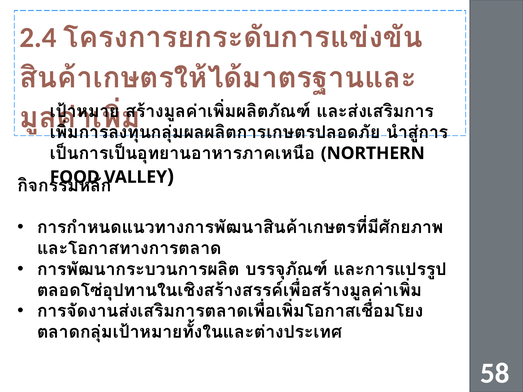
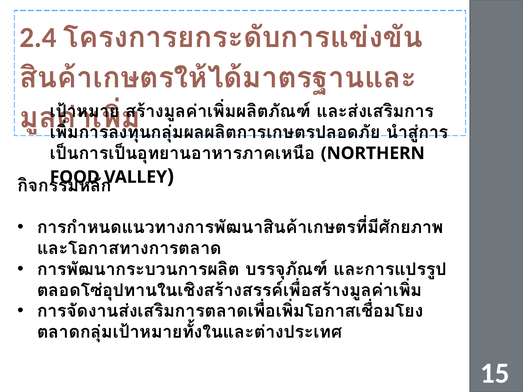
58: 58 -> 15
